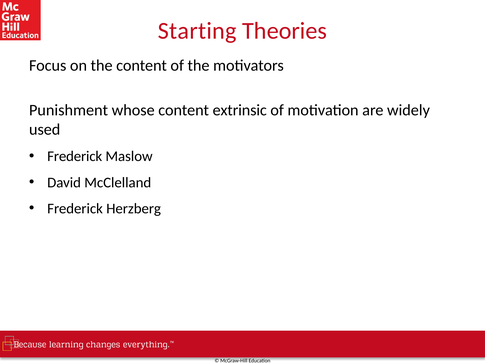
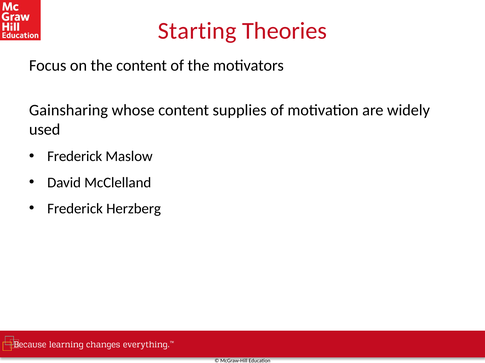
Punishment: Punishment -> Gainsharing
extrinsic: extrinsic -> supplies
